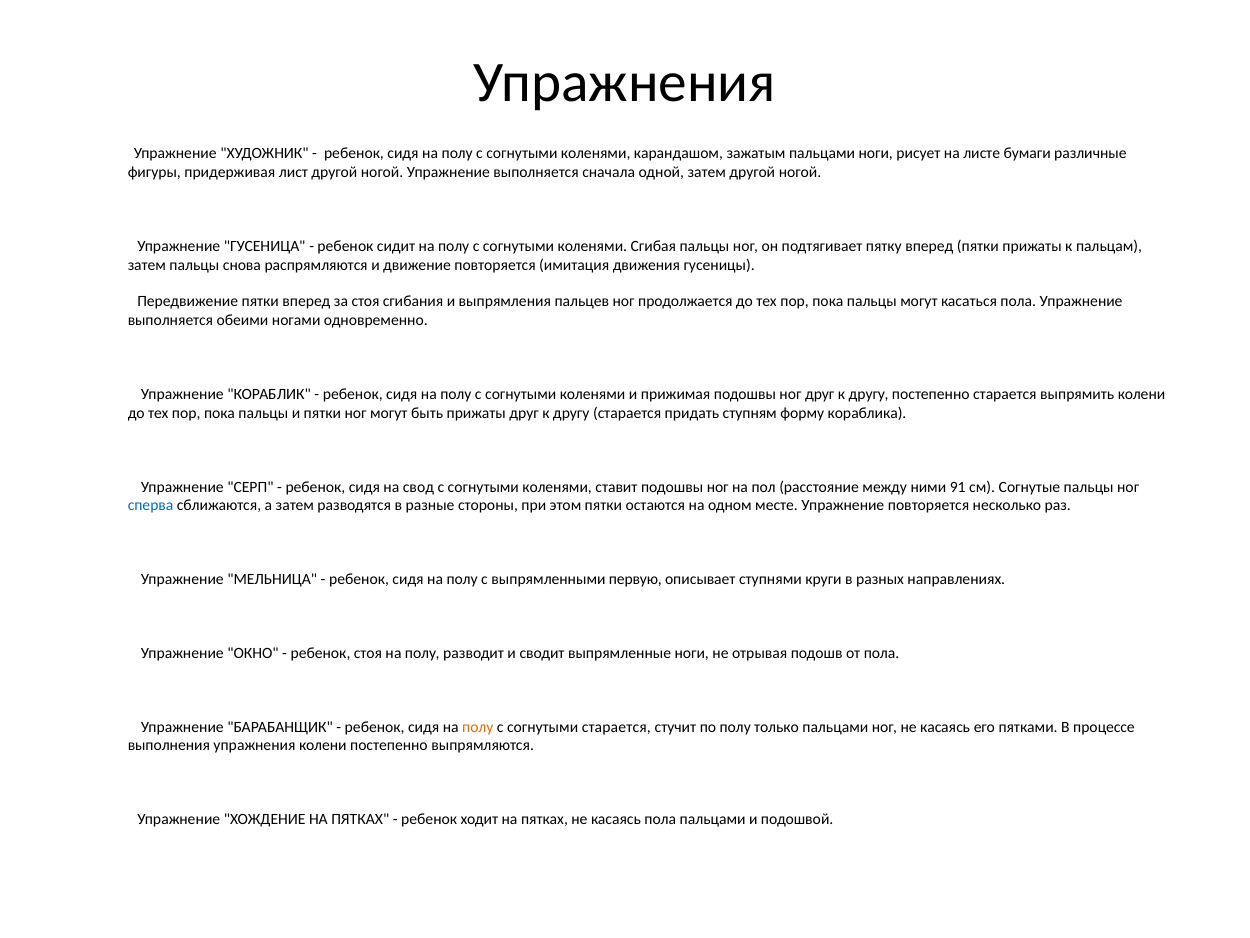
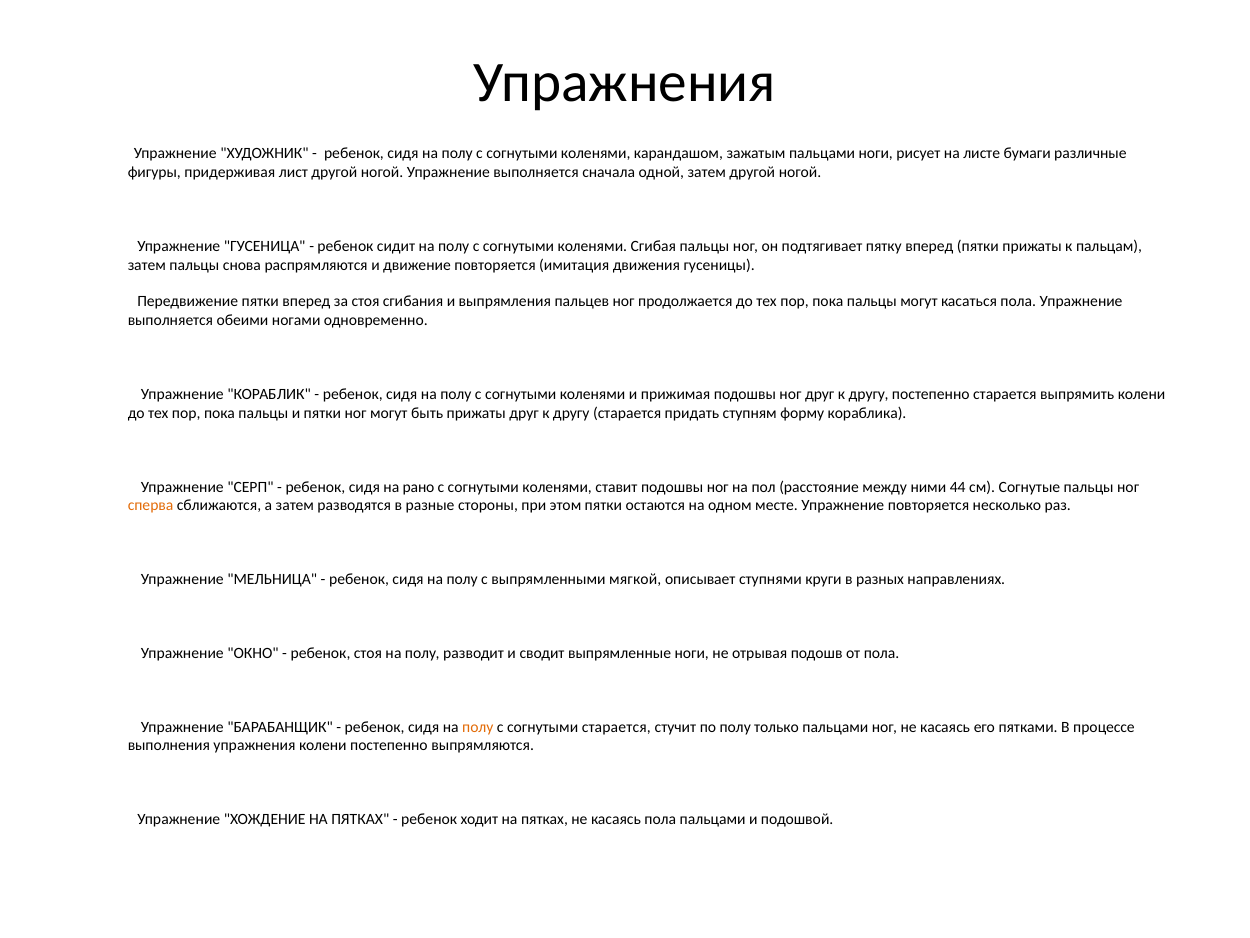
свод: свод -> рано
91: 91 -> 44
сперва colour: blue -> orange
первую: первую -> мягкой
